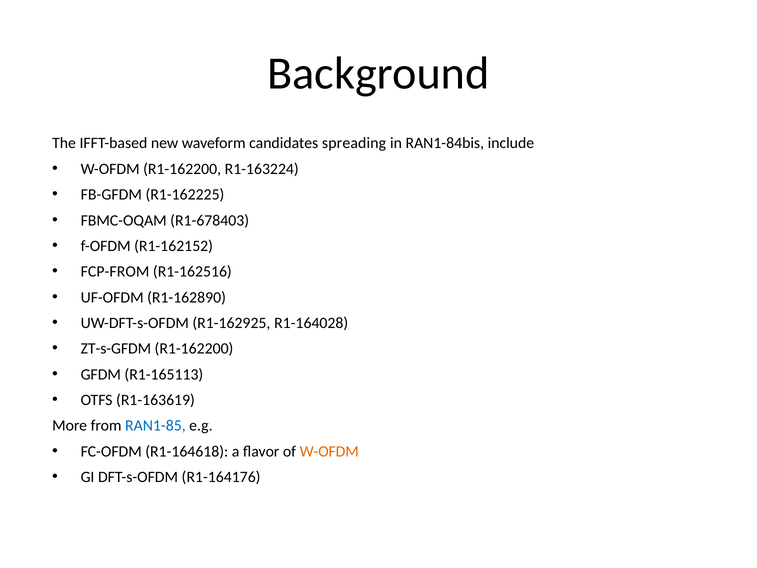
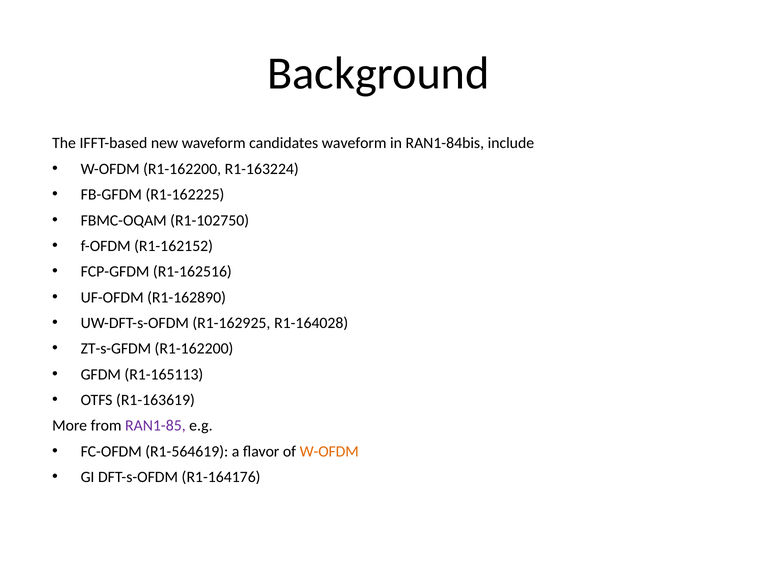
candidates spreading: spreading -> waveform
R1-678403: R1-678403 -> R1-102750
FCP-FROM: FCP-FROM -> FCP-GFDM
RAN1-85 colour: blue -> purple
R1-164618: R1-164618 -> R1-564619
